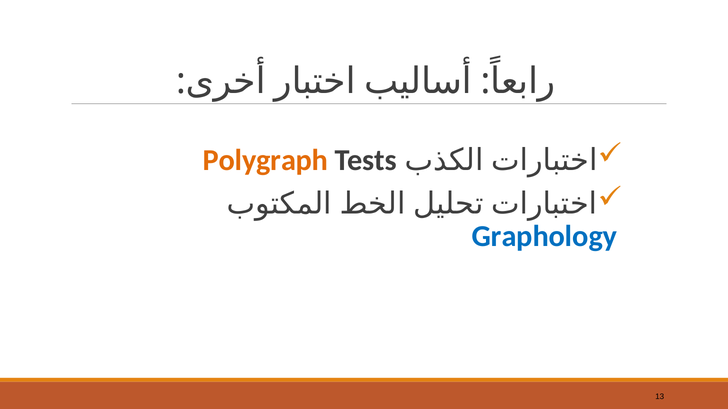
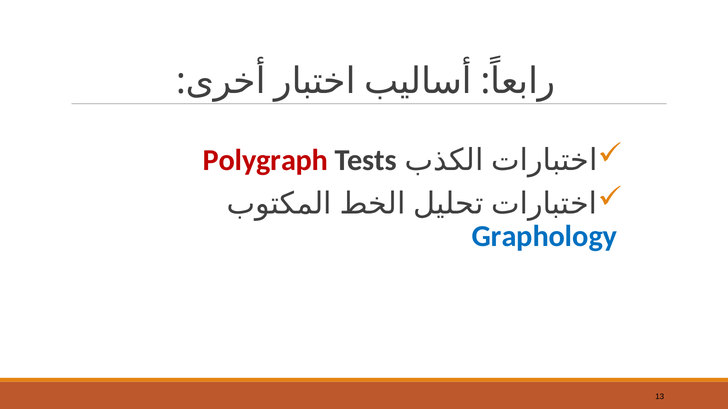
Polygraph colour: orange -> red
